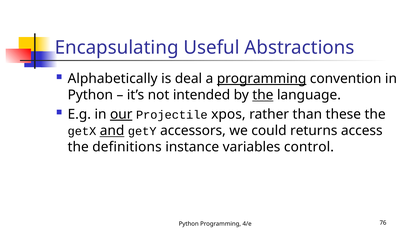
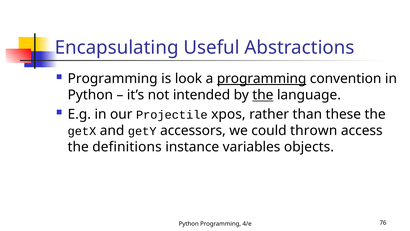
Alphabetically at (113, 79): Alphabetically -> Programming
deal: deal -> look
our underline: present -> none
and underline: present -> none
returns: returns -> thrown
control: control -> objects
